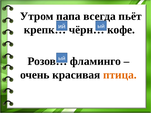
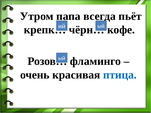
птица colour: orange -> blue
